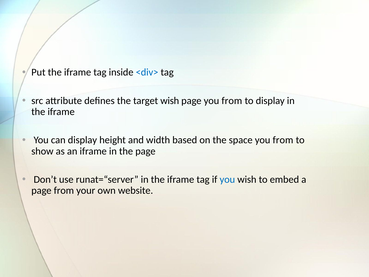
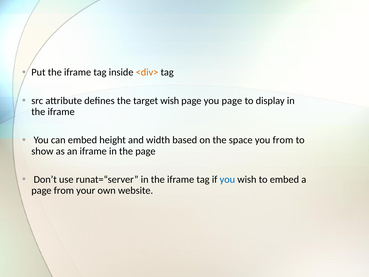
<div> colour: blue -> orange
page you from: from -> page
can display: display -> embed
